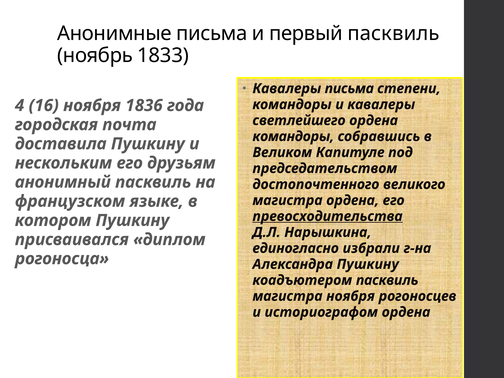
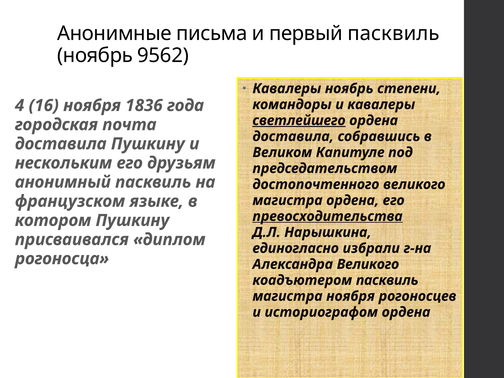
1833: 1833 -> 9562
Кавалеры письма: письма -> ноябрь
светлейшего underline: none -> present
командоры at (293, 136): командоры -> доставила
Александра Пушкину: Пушкину -> Великого
